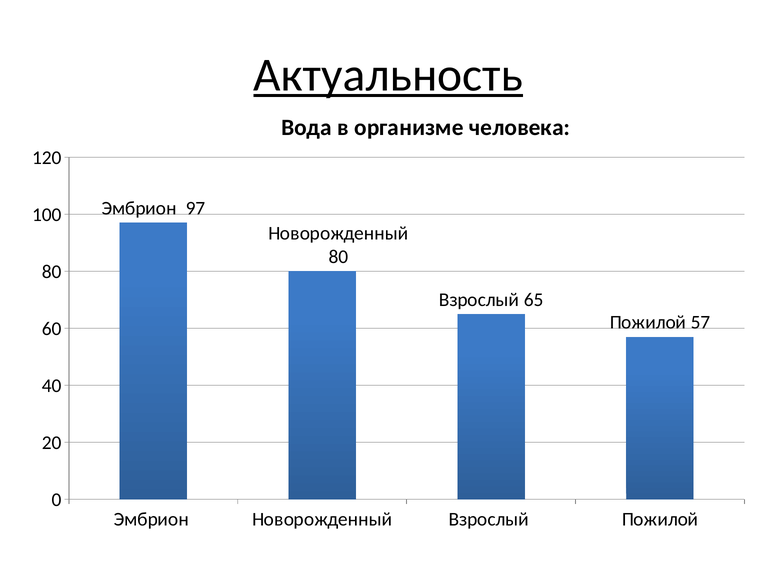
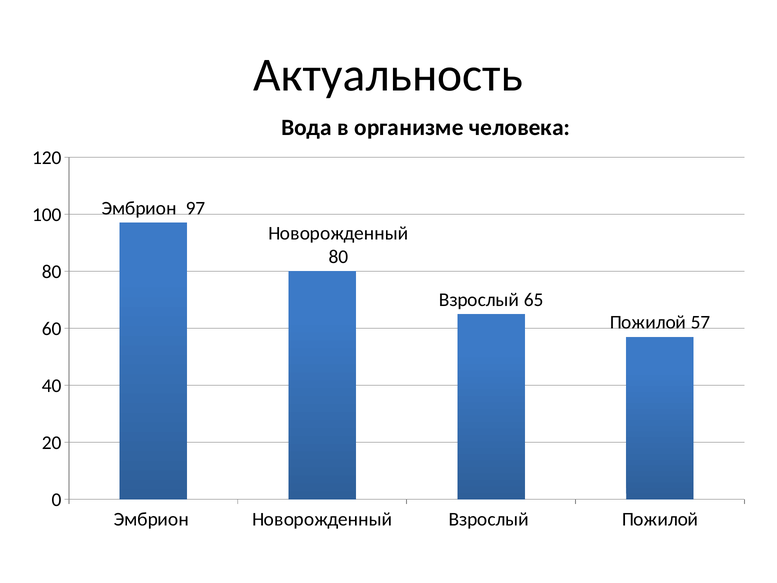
Актуальность underline: present -> none
